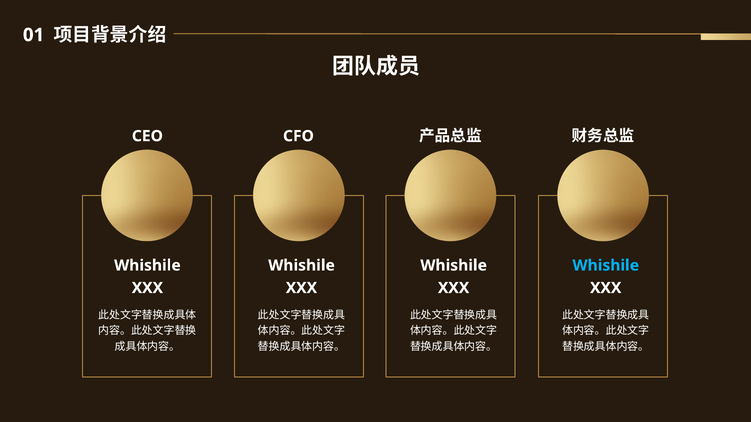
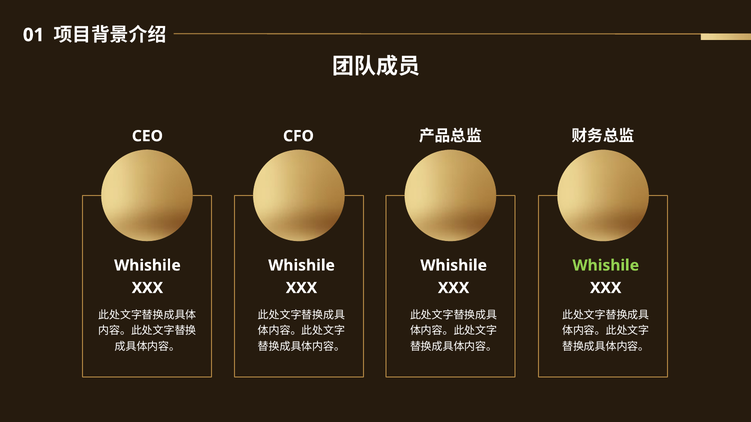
Whishile at (606, 266) colour: light blue -> light green
